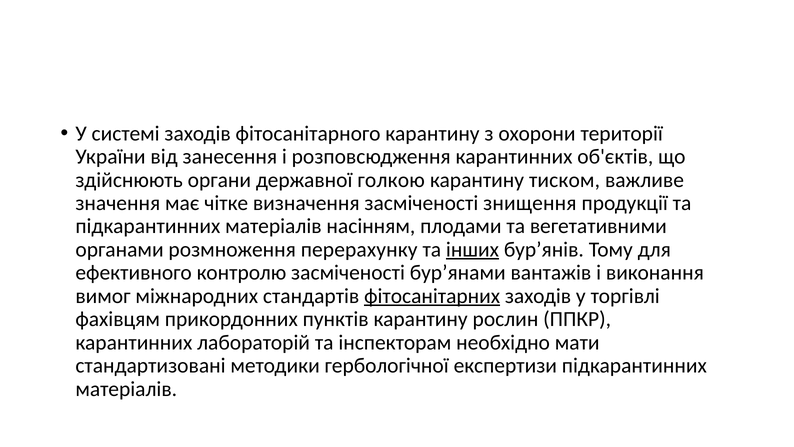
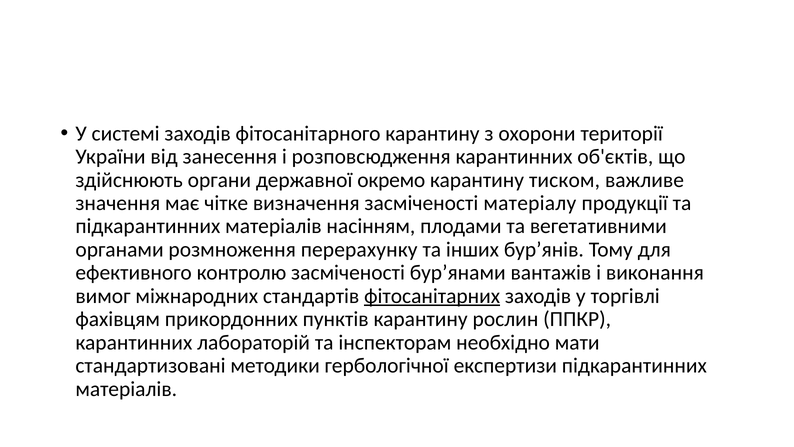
голкою: голкою -> окремо
знищення: знищення -> матеріалу
інших underline: present -> none
